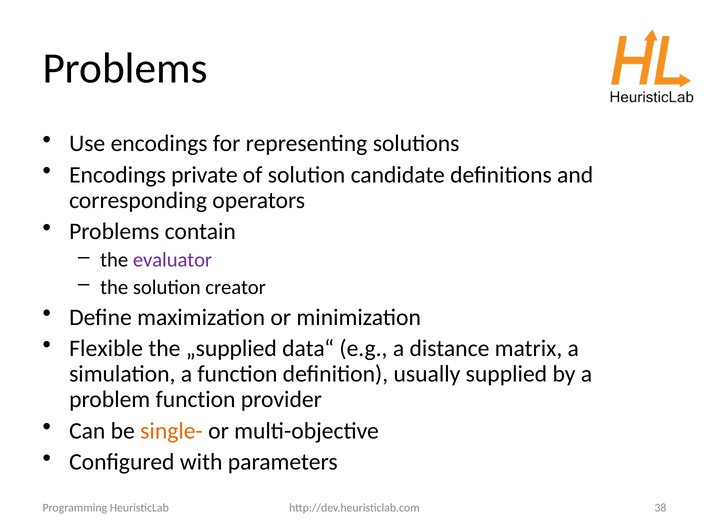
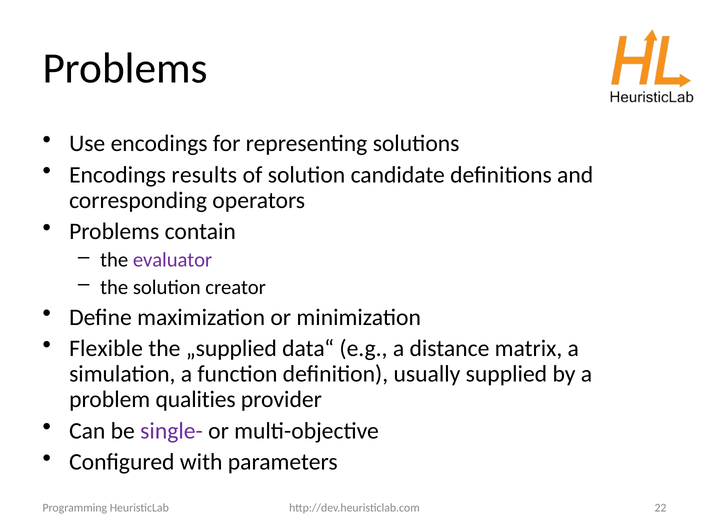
private: private -> results
problem function: function -> qualities
single- colour: orange -> purple
38: 38 -> 22
